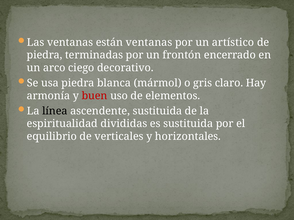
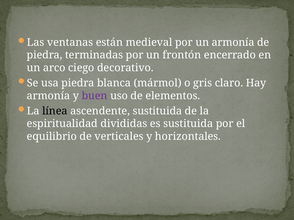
están ventanas: ventanas -> medieval
un artístico: artístico -> armonía
buen colour: red -> purple
